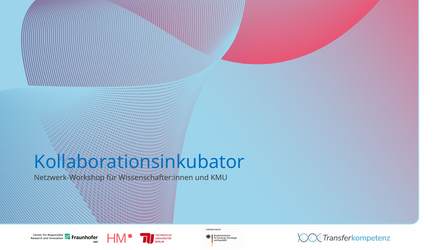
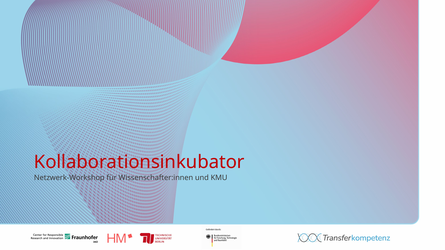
Kollaborationsinkubator colour: blue -> red
